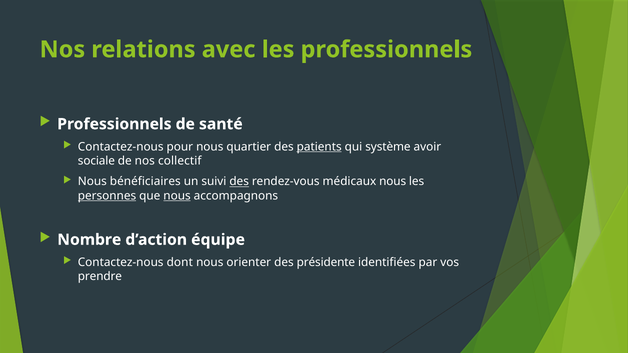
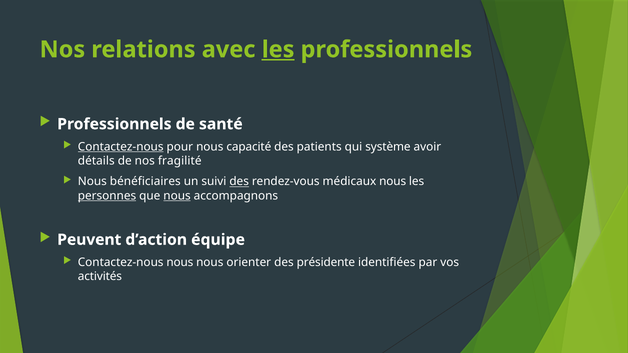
les at (278, 50) underline: none -> present
Contactez-nous at (121, 147) underline: none -> present
quartier: quartier -> capacité
patients underline: present -> none
sociale: sociale -> détails
collectif: collectif -> fragilité
Nombre: Nombre -> Peuvent
Contactez-nous dont: dont -> nous
prendre: prendre -> activités
